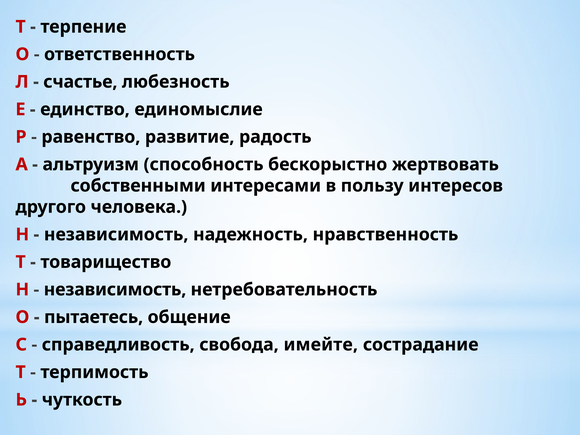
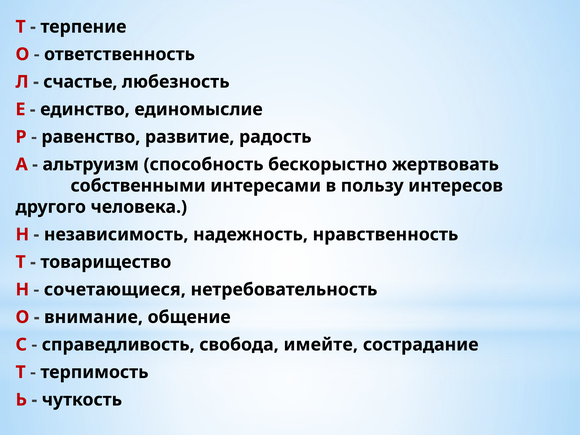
независимость at (115, 290): независимость -> сочетающиеся
пытаетесь: пытаетесь -> внимание
